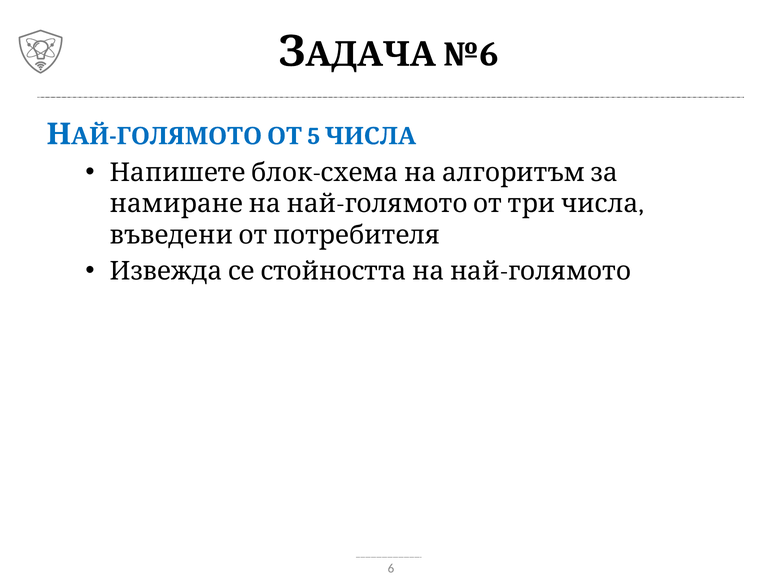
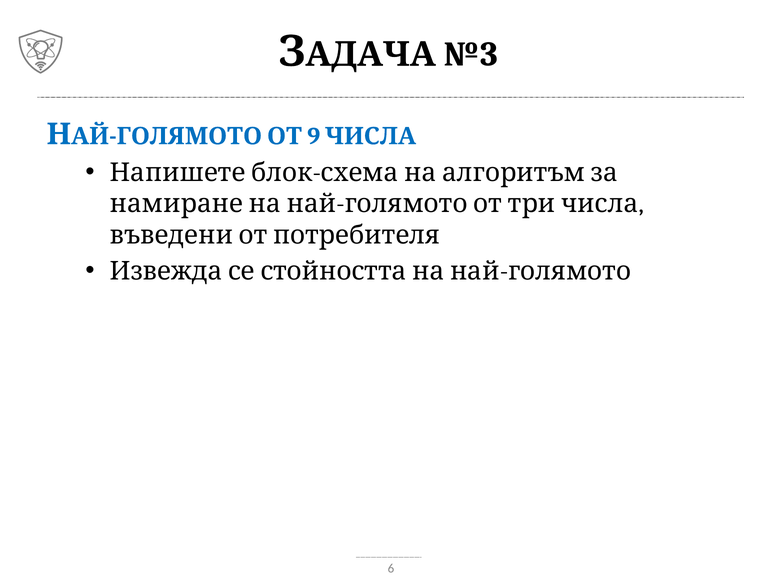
№6: №6 -> №3
5: 5 -> 9
